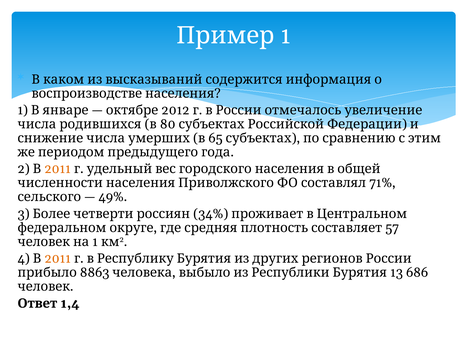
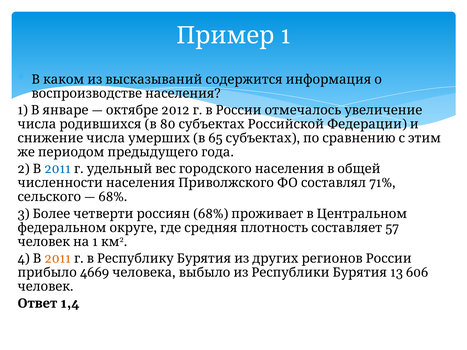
2011 at (58, 169) colour: orange -> blue
49% at (113, 197): 49% -> 68%
3 34%: 34% -> 68%
8863: 8863 -> 4669
686: 686 -> 606
